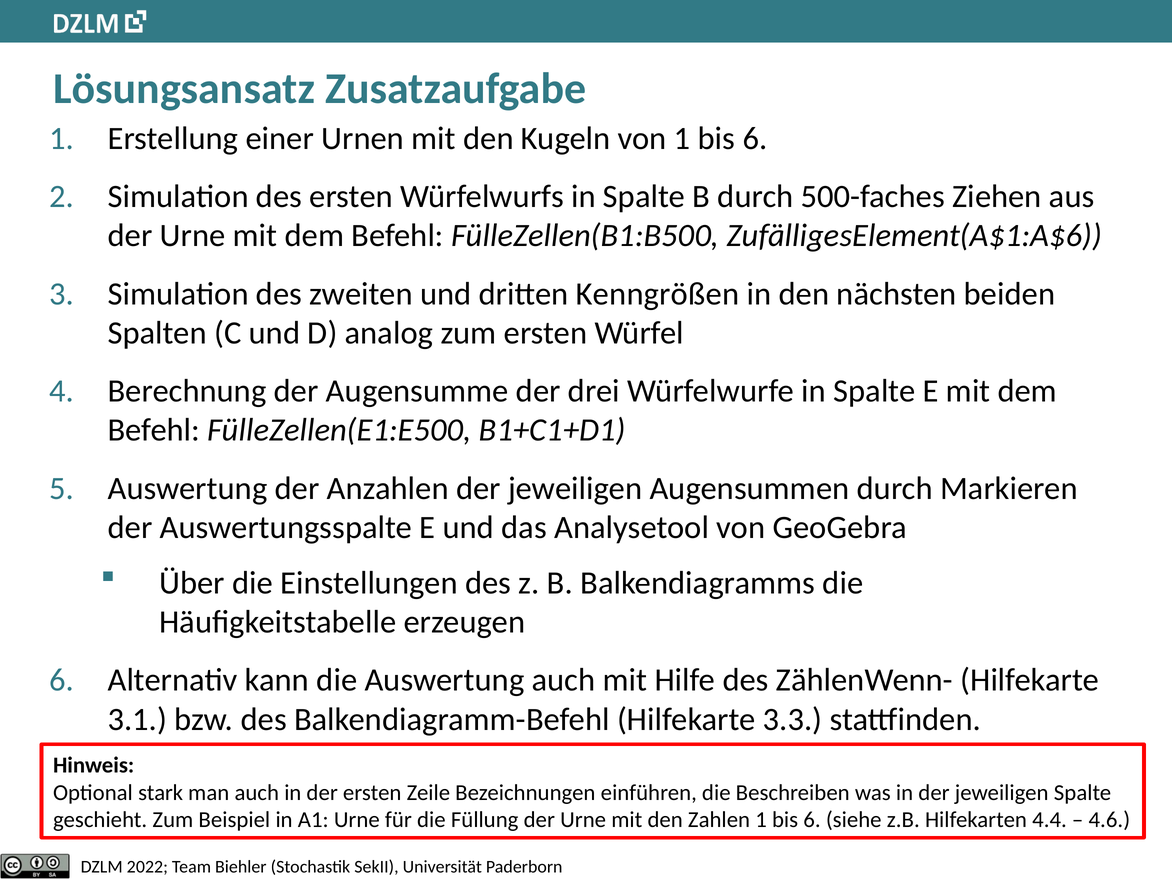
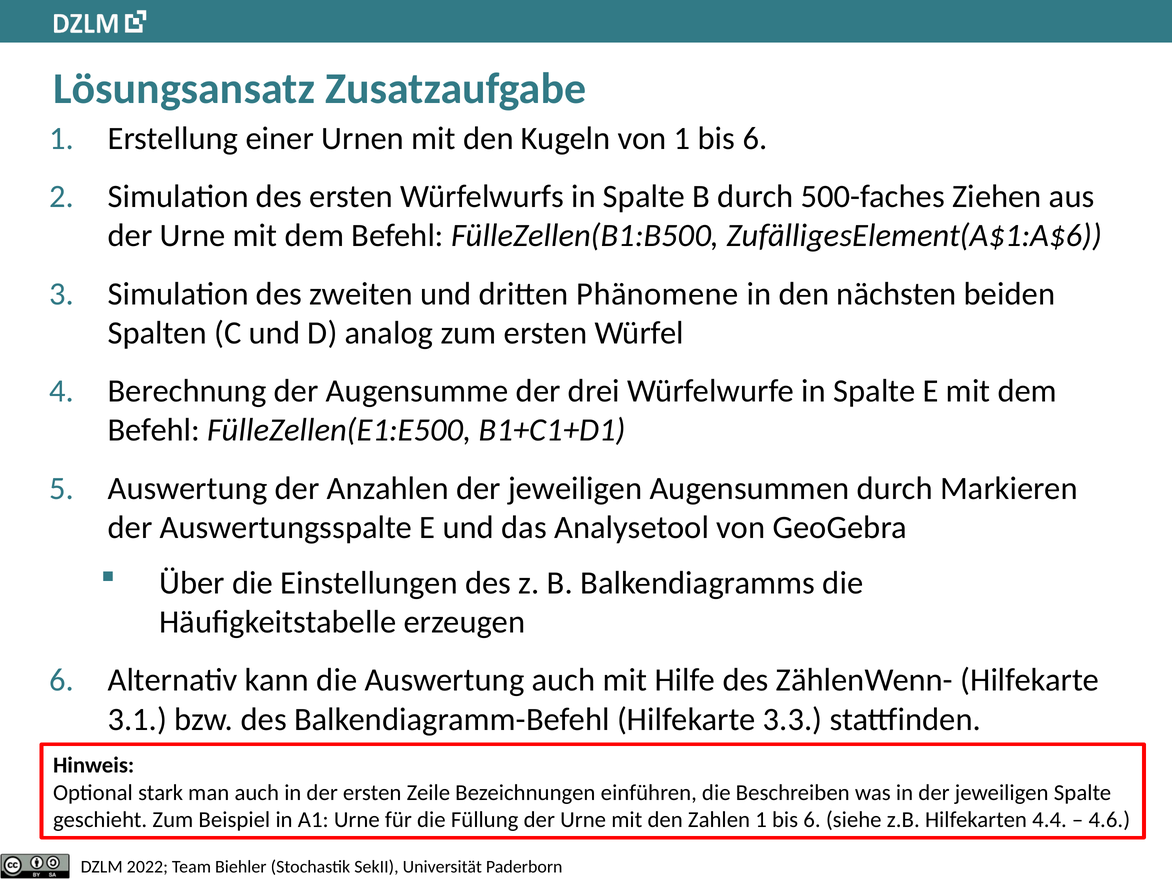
Kenngrößen: Kenngrößen -> Phänomene
